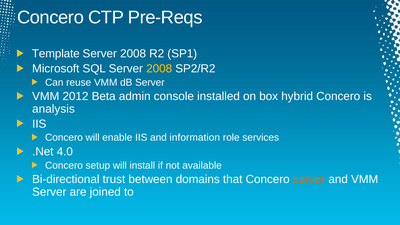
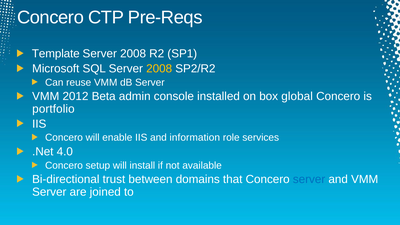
hybrid: hybrid -> global
analysis: analysis -> portfolio
server at (309, 179) colour: orange -> blue
